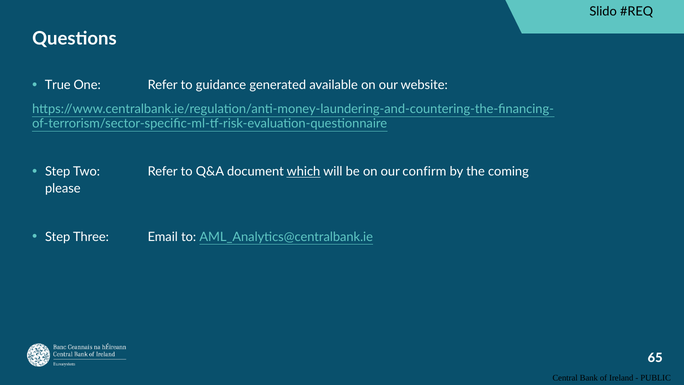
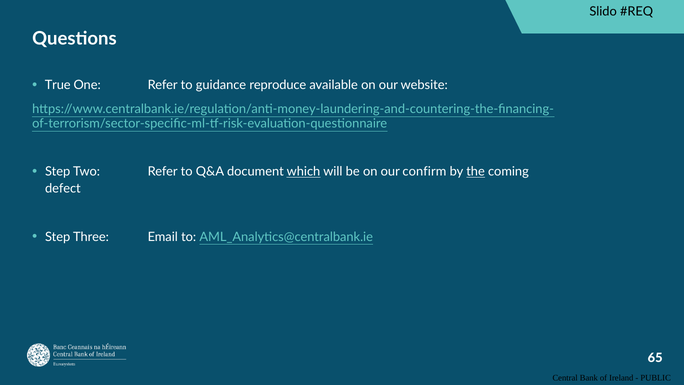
generated: generated -> reproduce
the underline: none -> present
please: please -> defect
